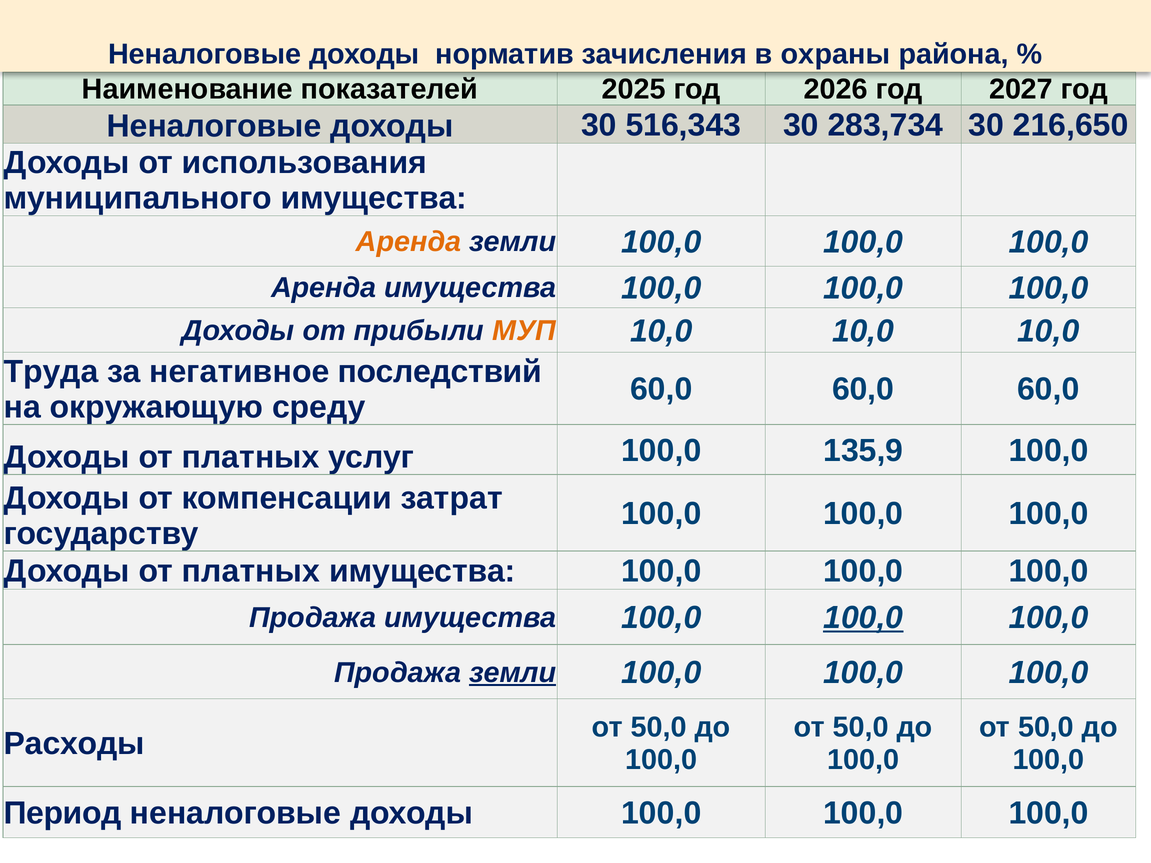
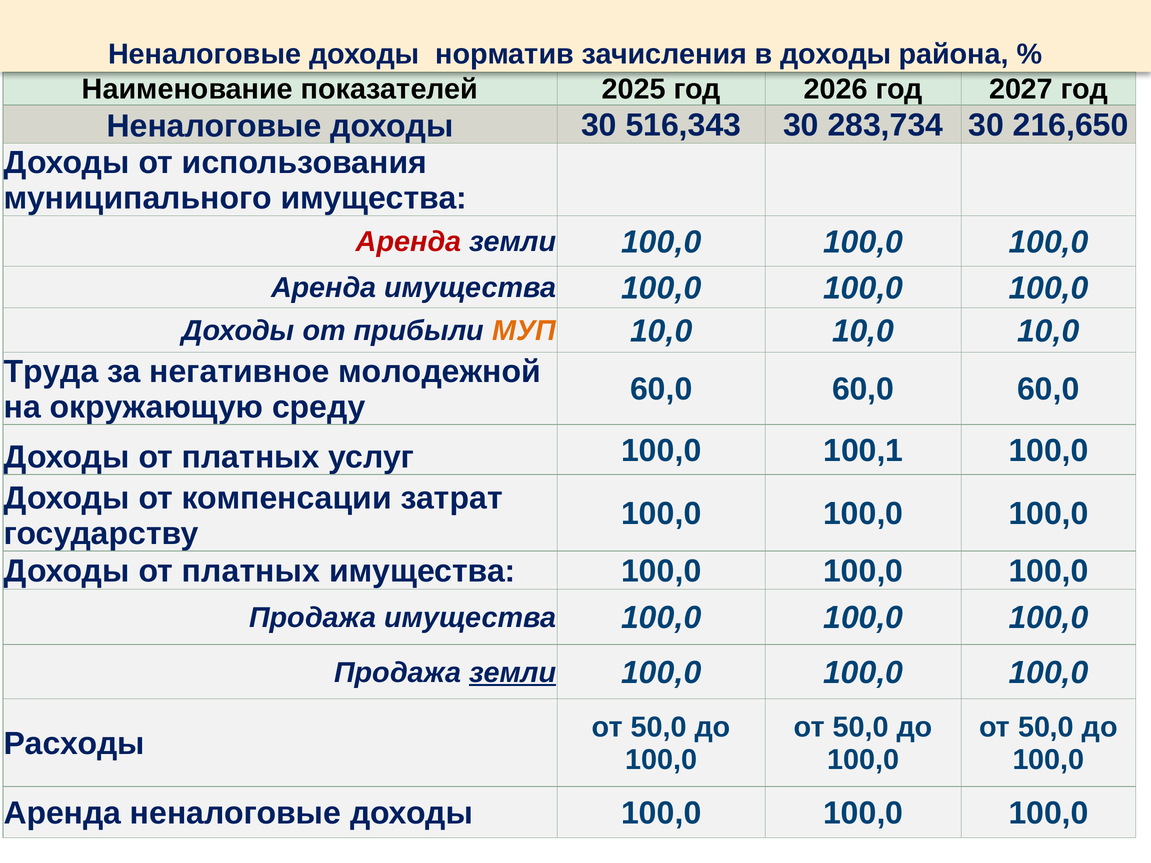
в охраны: охраны -> доходы
Аренда at (409, 242) colour: orange -> red
последствий: последствий -> молодежной
135,9: 135,9 -> 100,1
100,0 at (863, 618) underline: present -> none
Период at (63, 813): Период -> Аренда
